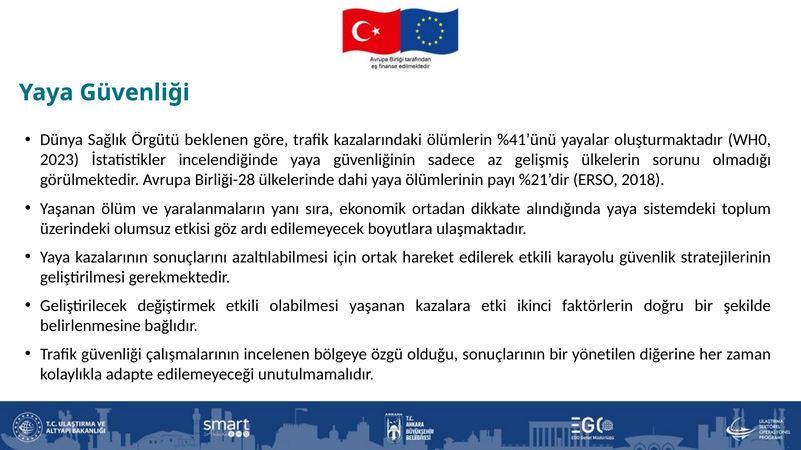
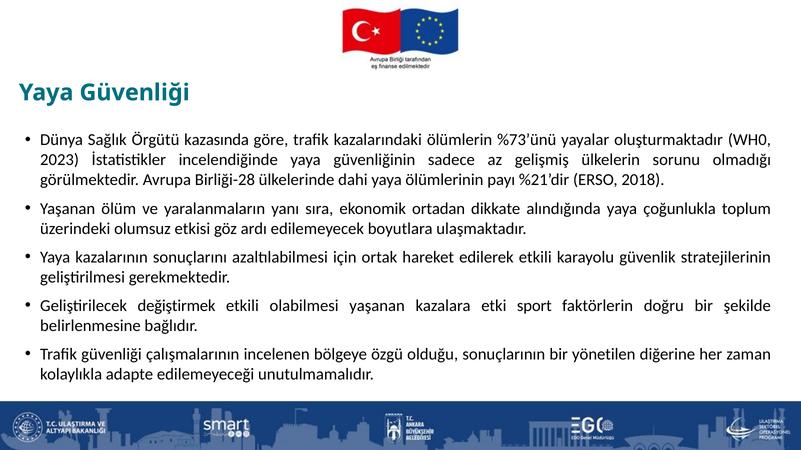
beklenen: beklenen -> kazasında
%41’ünü: %41’ünü -> %73’ünü
sistemdeki: sistemdeki -> çoğunlukla
ikinci: ikinci -> sport
